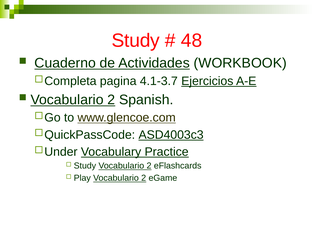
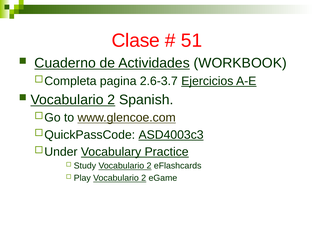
Study at (136, 41): Study -> Clase
48: 48 -> 51
4.1-3.7: 4.1-3.7 -> 2.6-3.7
